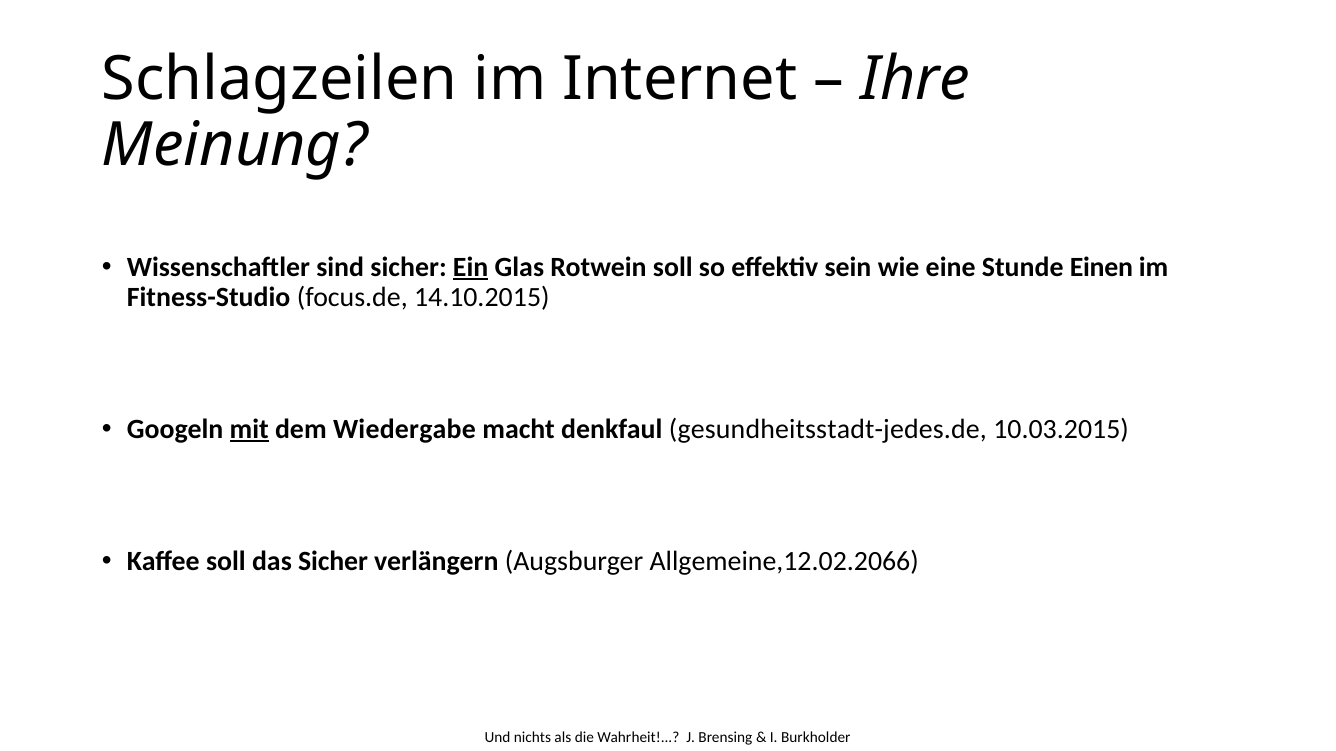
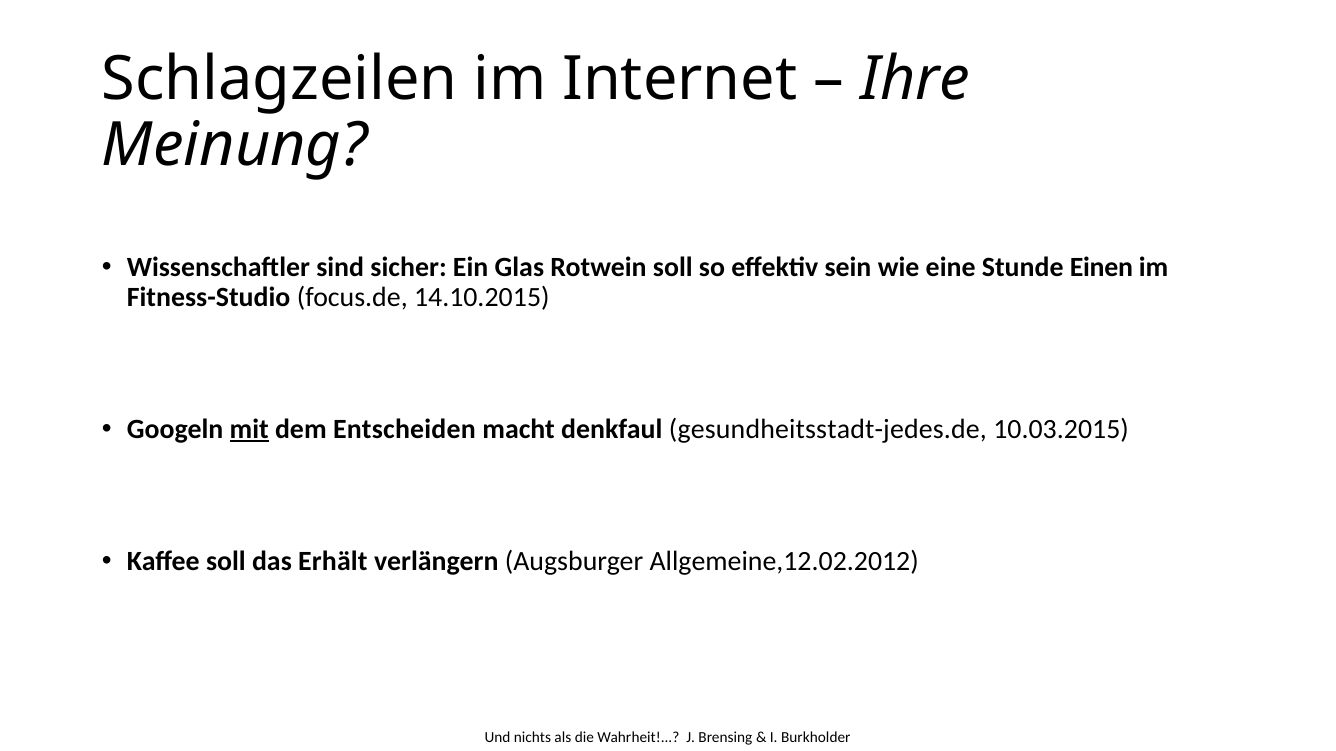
Ein underline: present -> none
Wiedergabe: Wiedergabe -> Entscheiden
das Sicher: Sicher -> Erhält
Allgemeine,12.02.2066: Allgemeine,12.02.2066 -> Allgemeine,12.02.2012
